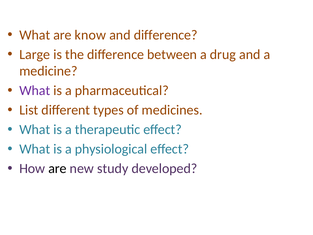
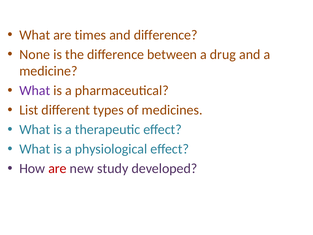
know: know -> times
Large: Large -> None
are at (57, 168) colour: black -> red
